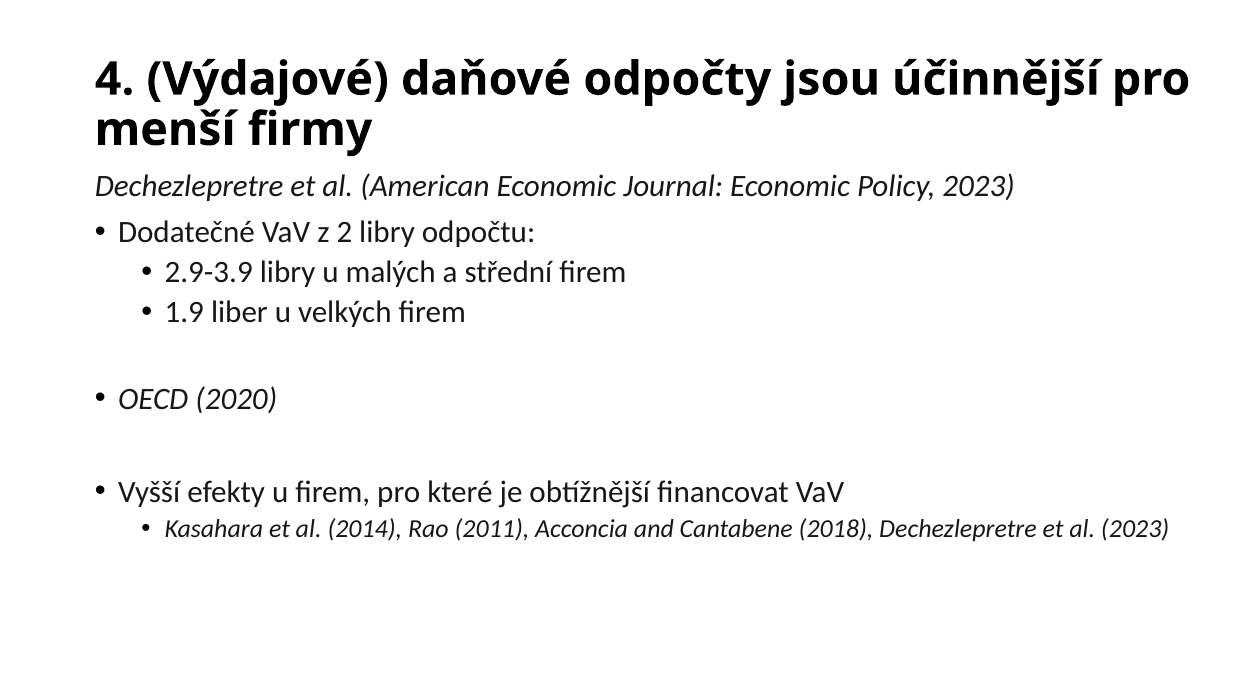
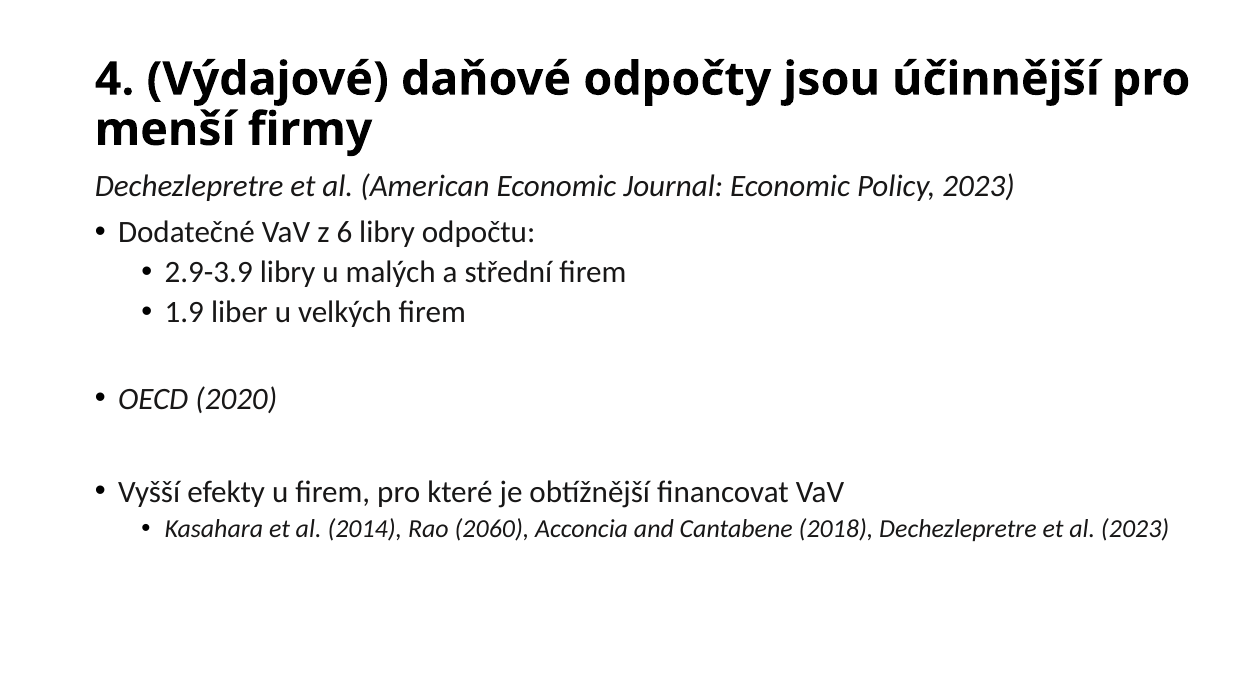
2: 2 -> 6
2011: 2011 -> 2060
